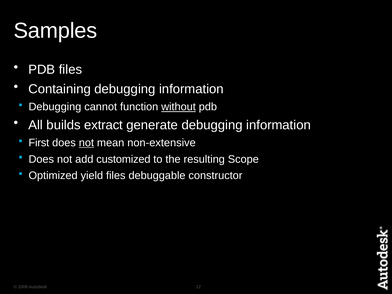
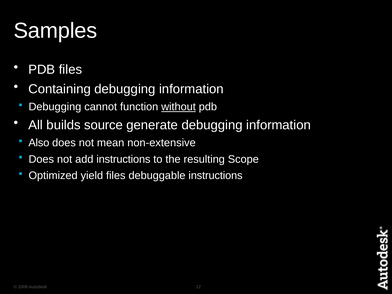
extract: extract -> source
First: First -> Also
not at (86, 143) underline: present -> none
add customized: customized -> instructions
debuggable constructor: constructor -> instructions
